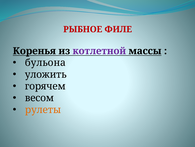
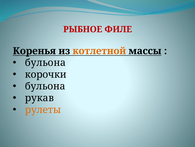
котлетной colour: purple -> orange
уложить: уложить -> корочки
горячем at (45, 86): горячем -> бульона
весом: весом -> рукав
